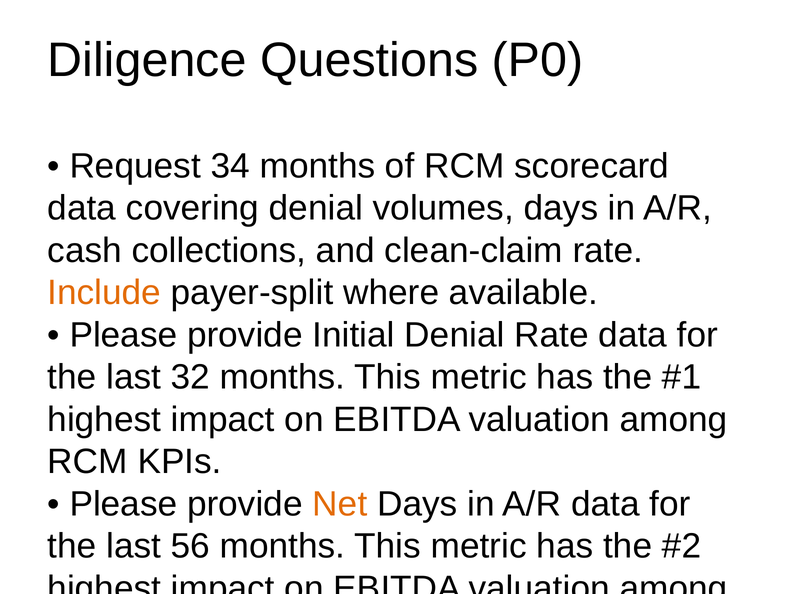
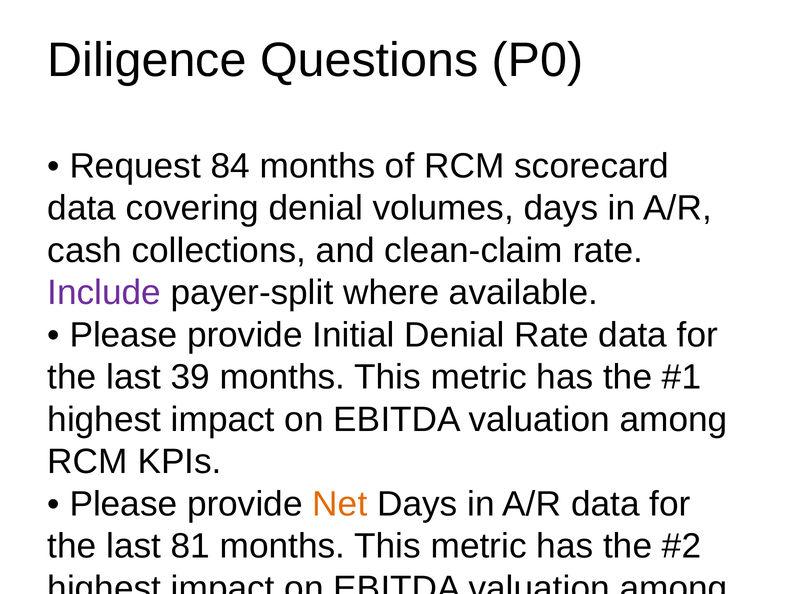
34: 34 -> 84
Include colour: orange -> purple
32: 32 -> 39
56: 56 -> 81
